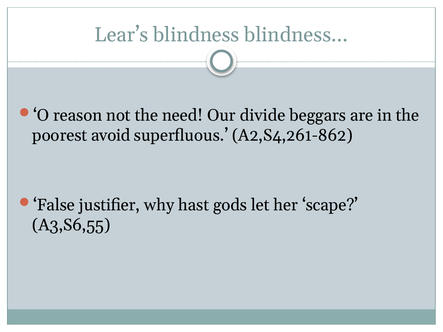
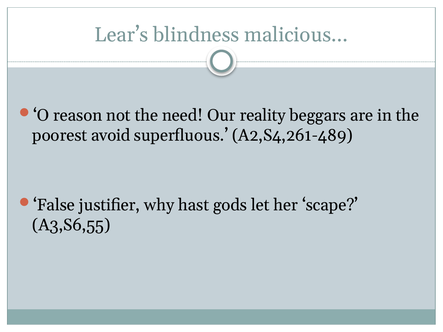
blindness blindness: blindness -> malicious
divide: divide -> reality
A2,S4,261-862: A2,S4,261-862 -> A2,S4,261-489
